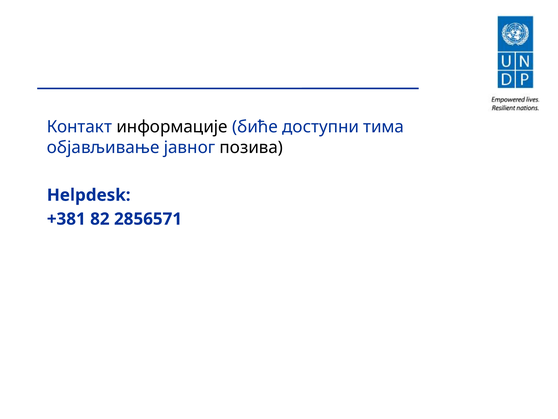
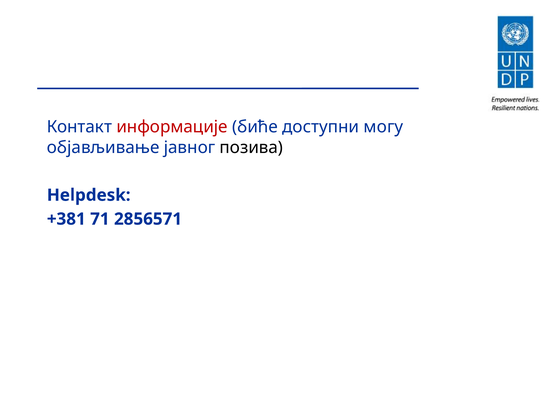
информације colour: black -> red
тима: тима -> могу
82: 82 -> 71
